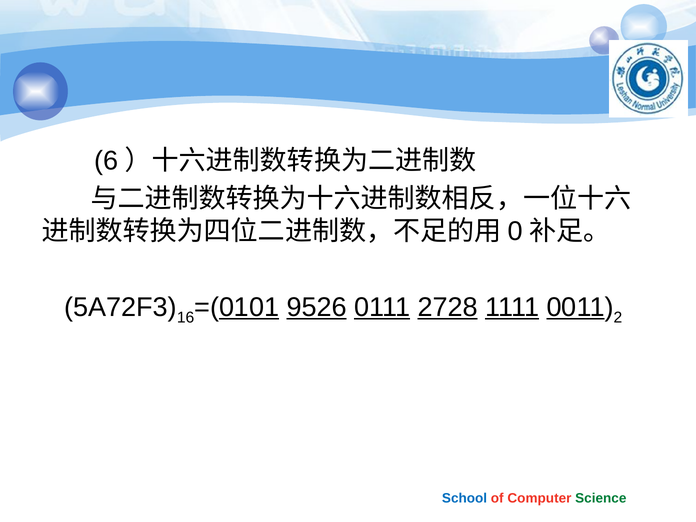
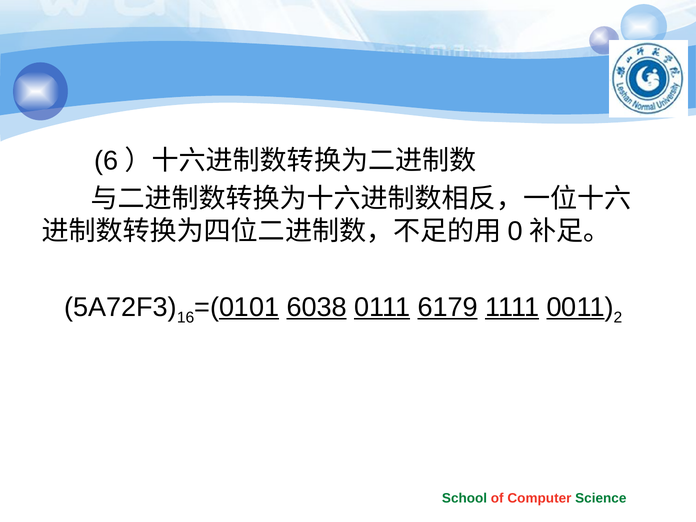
9526: 9526 -> 6038
2728: 2728 -> 6179
School colour: blue -> green
